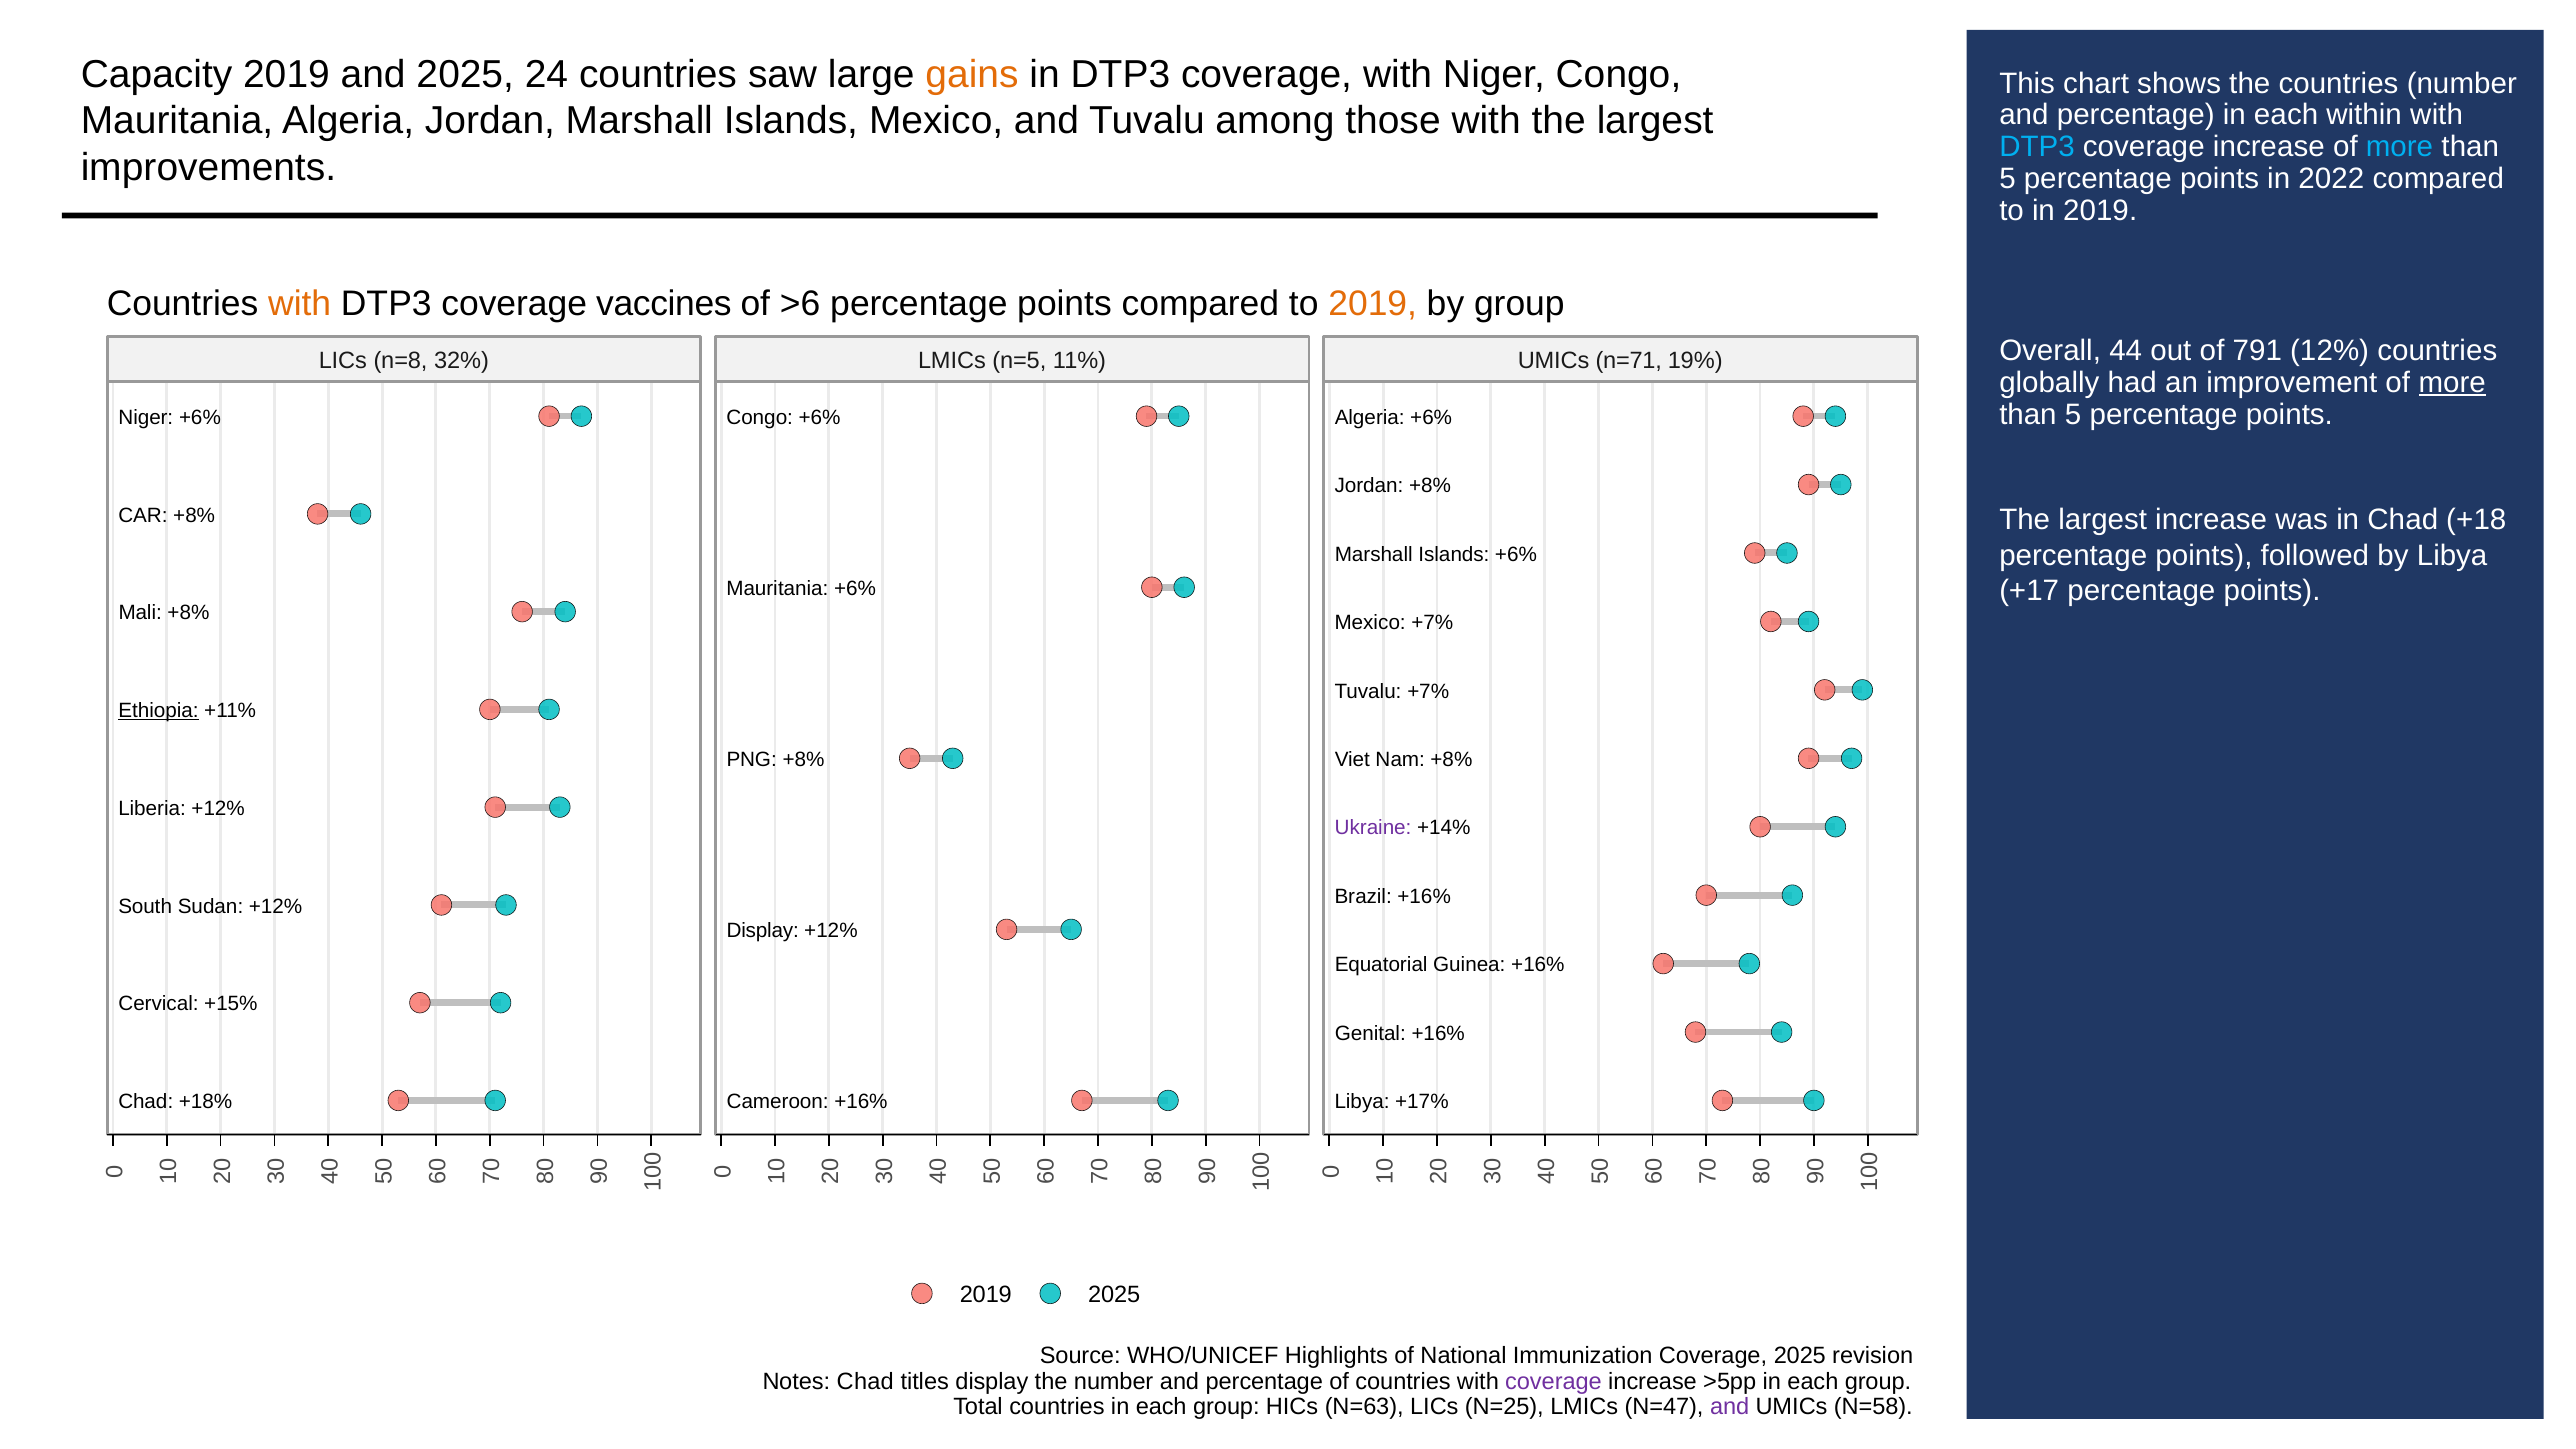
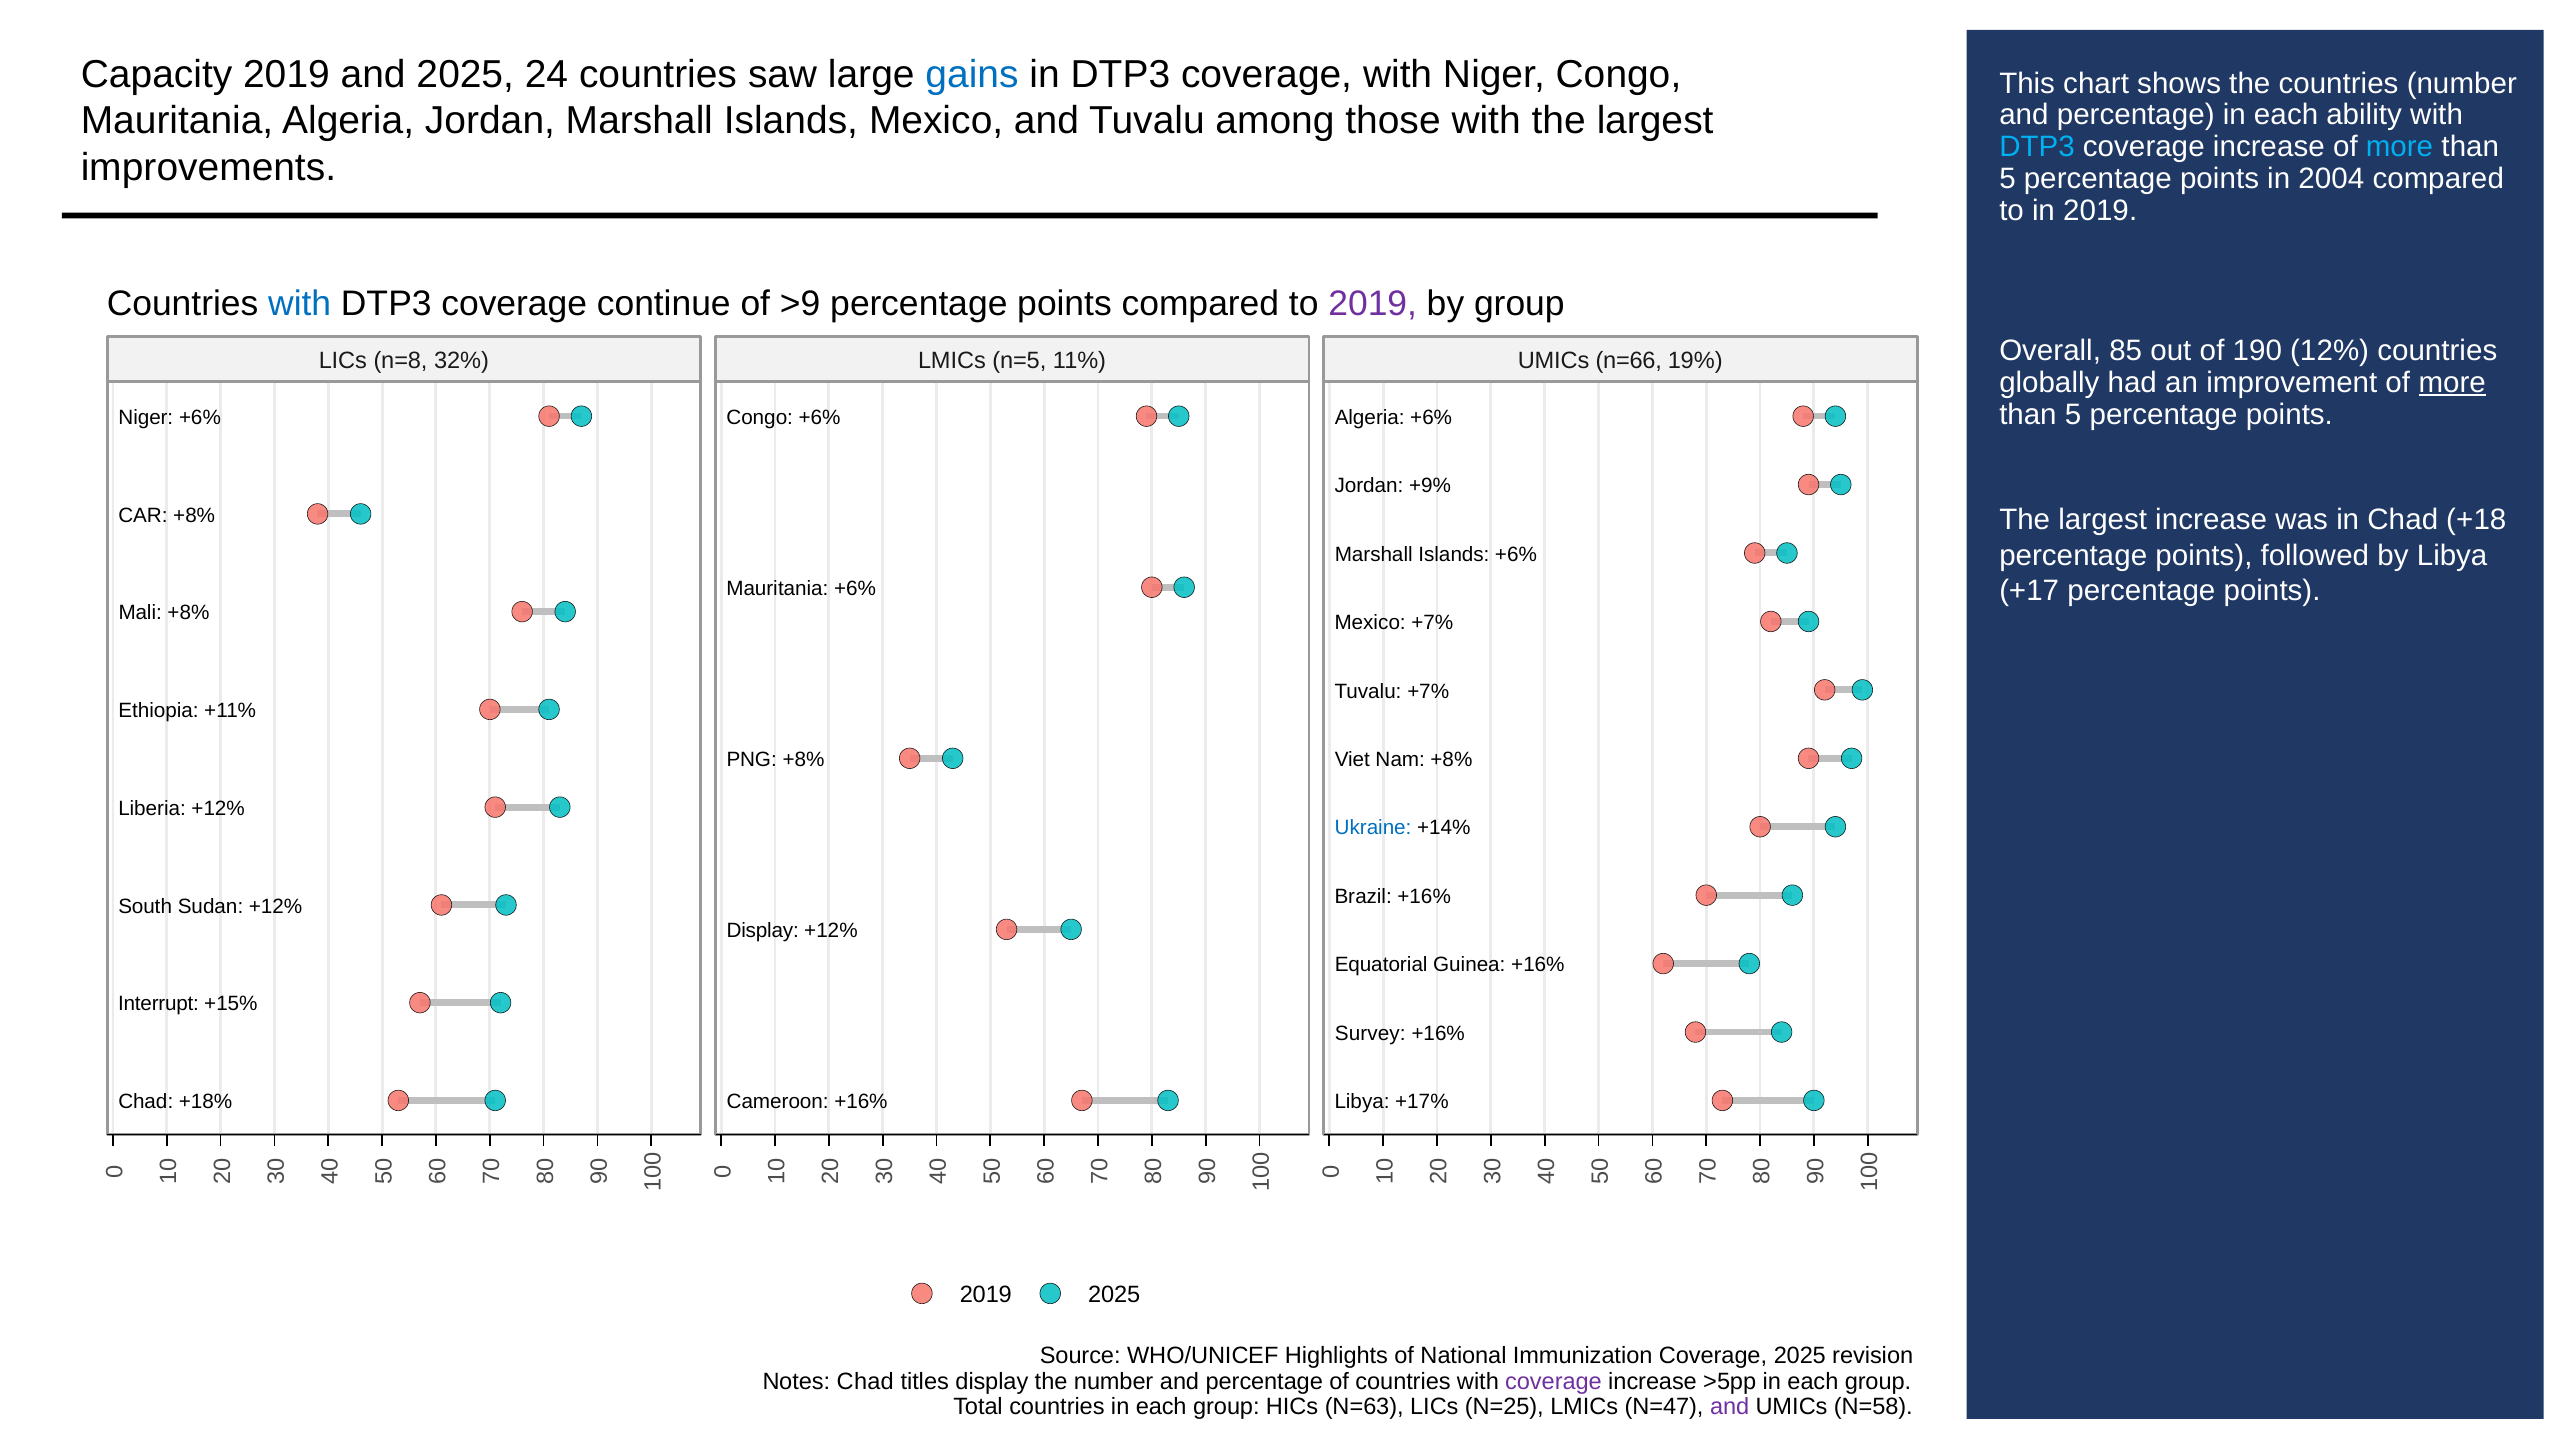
gains colour: orange -> blue
within: within -> ability
2022: 2022 -> 2004
with at (300, 304) colour: orange -> blue
vaccines: vaccines -> continue
>6: >6 -> >9
2019 at (1373, 304) colour: orange -> purple
44: 44 -> 85
791: 791 -> 190
n=71: n=71 -> n=66
Jordan +8%: +8% -> +9%
Ethiopia underline: present -> none
Ukraine colour: purple -> blue
Cervical: Cervical -> Interrupt
Genital: Genital -> Survey
